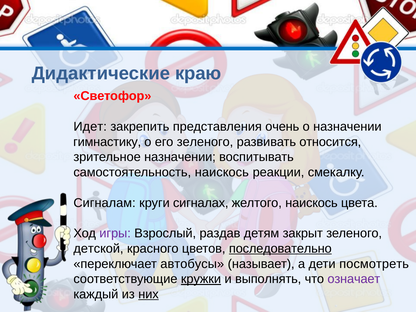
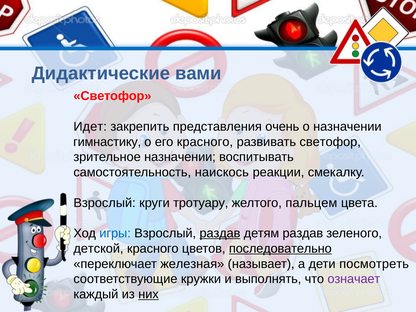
краю: краю -> вами
его зеленого: зеленого -> красного
развивать относится: относится -> светофор
Сигналам at (105, 203): Сигналам -> Взрослый
сигналах: сигналах -> тротуару
желтого наискось: наискось -> пальцем
игры colour: purple -> blue
раздав at (220, 233) underline: none -> present
детям закрыт: закрыт -> раздав
автобусы: автобусы -> железная
кружки underline: present -> none
